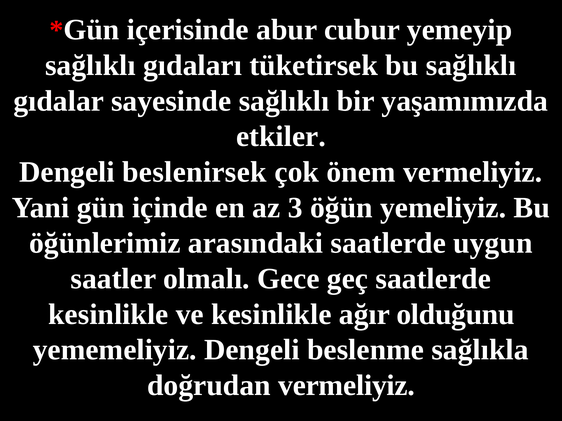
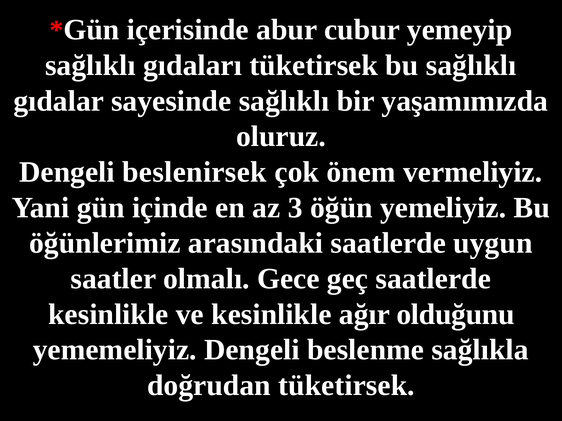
etkiler: etkiler -> oluruz
doğrudan vermeliyiz: vermeliyiz -> tüketirsek
